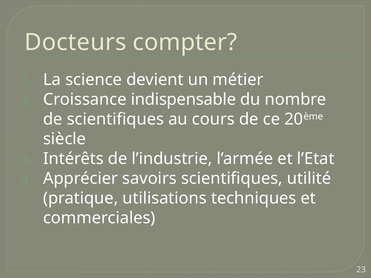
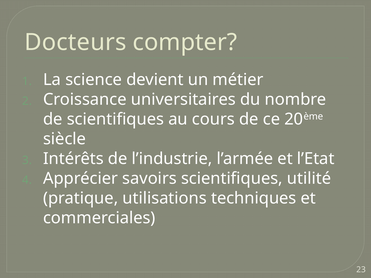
indispensable: indispensable -> universitaires
